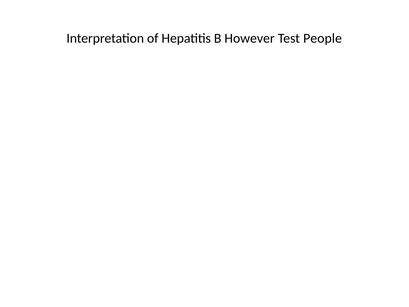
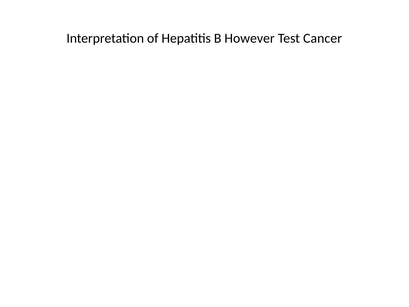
People: People -> Cancer
